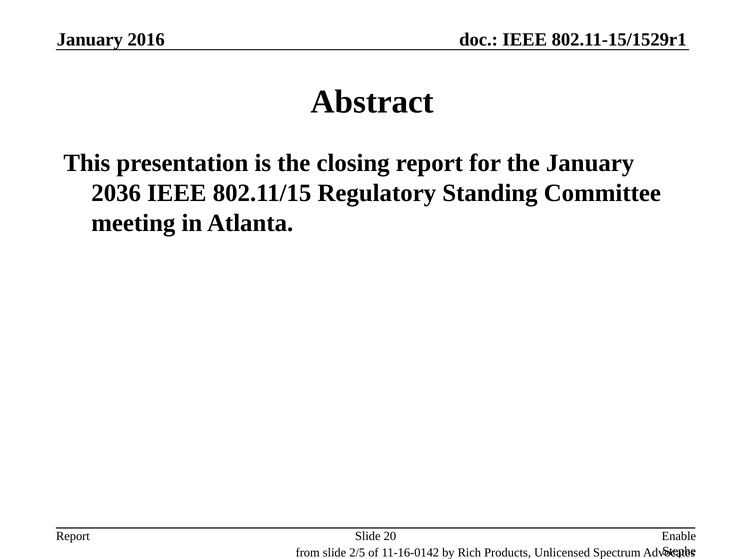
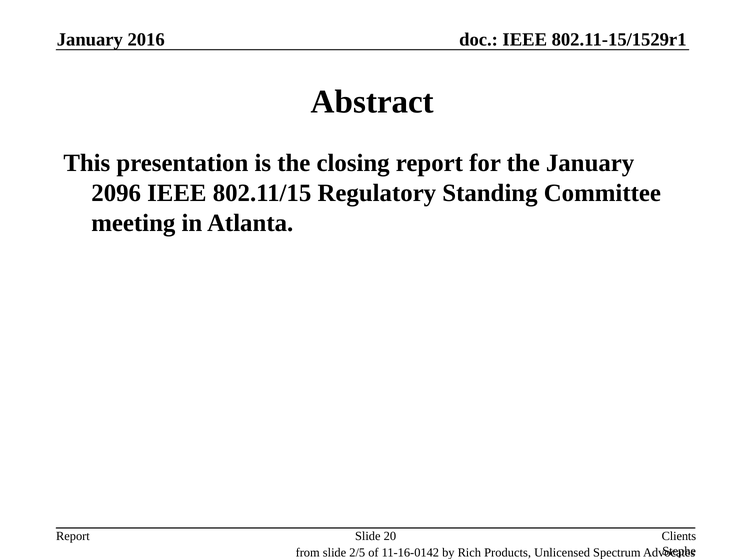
2036: 2036 -> 2096
Enable: Enable -> Clients
